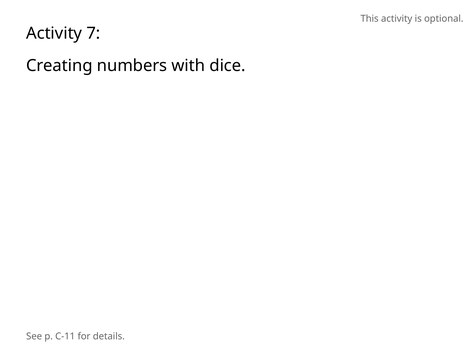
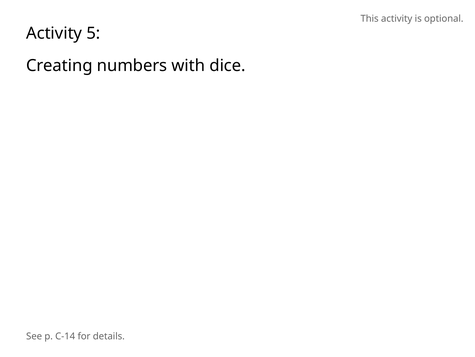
7: 7 -> 5
C-11: C-11 -> C-14
